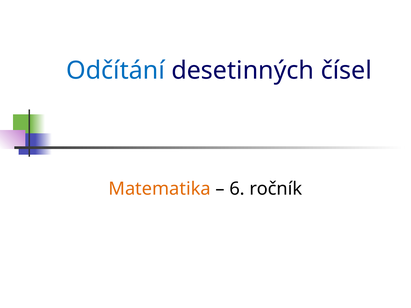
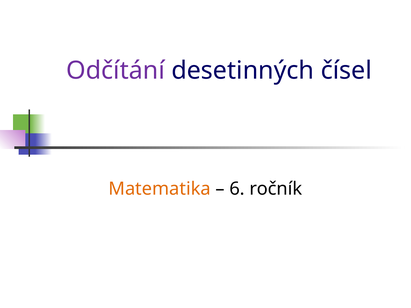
Odčítání colour: blue -> purple
